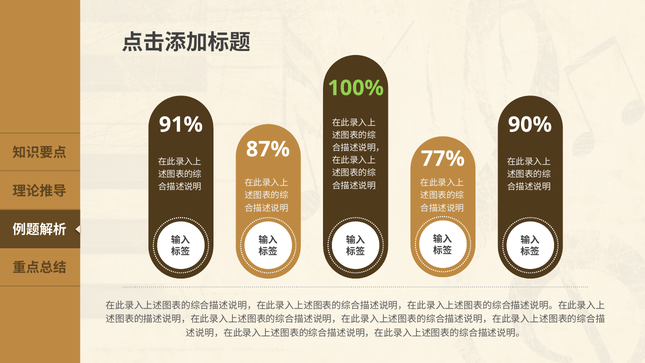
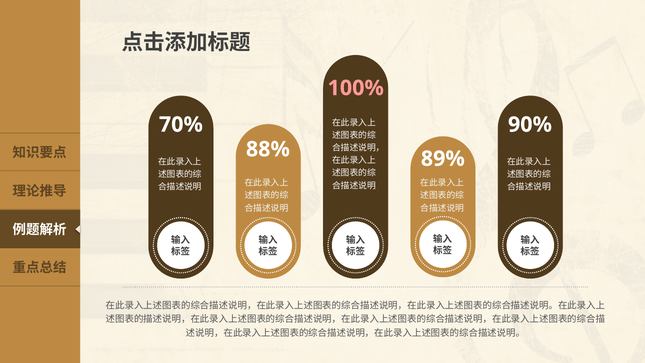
100% colour: light green -> pink
91%: 91% -> 70%
87%: 87% -> 88%
77%: 77% -> 89%
